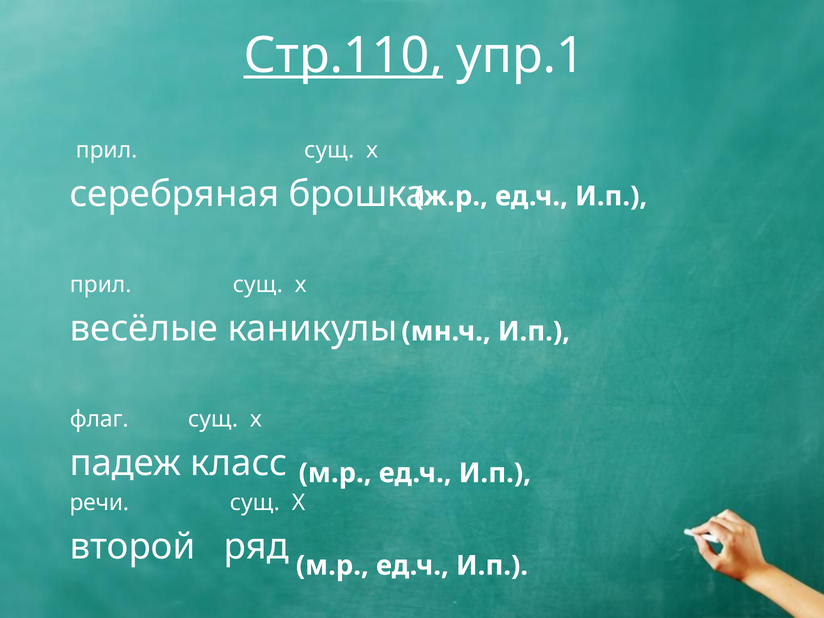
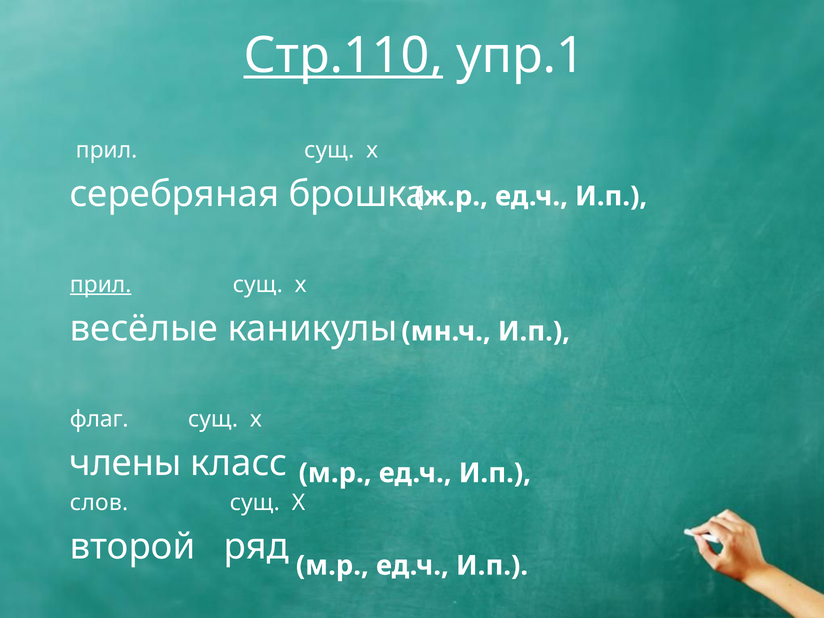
прил at (101, 285) underline: none -> present
падеж: падеж -> члены
речи: речи -> слов
